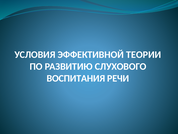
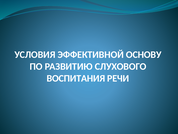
ТЕОРИИ: ТЕОРИИ -> ОСНОВУ
